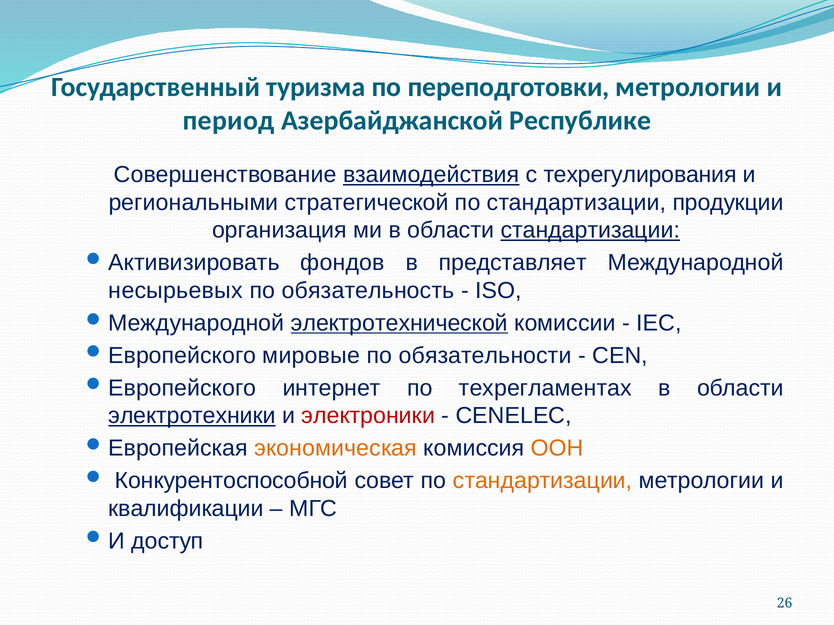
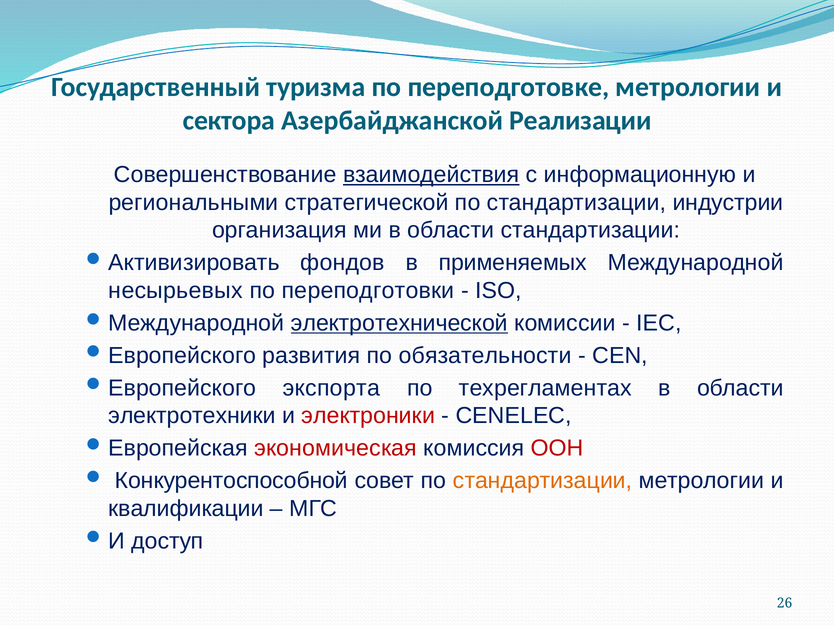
переподготовки: переподготовки -> переподготовке
период: период -> сектора
Республике: Республике -> Реализации
техрегулирования: техрегулирования -> информационную
продукции: продукции -> индустрии
стандартизации at (590, 230) underline: present -> none
представляет: представляет -> применяемых
обязательность: обязательность -> переподготовки
мировые: мировые -> развития
интернет: интернет -> экспорта
электротехники underline: present -> none
экономическая colour: orange -> red
ООН colour: orange -> red
